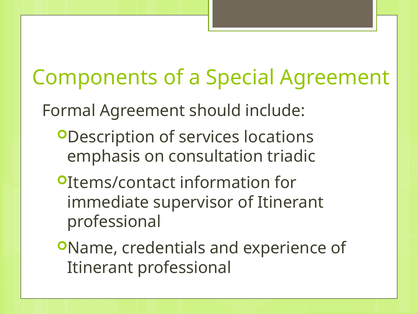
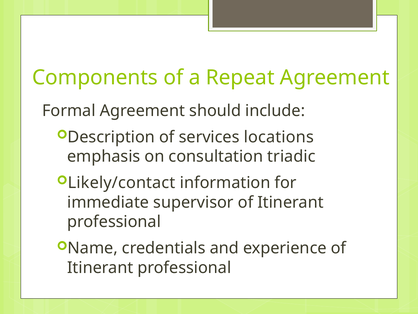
Special: Special -> Repeat
Items/contact: Items/contact -> Likely/contact
